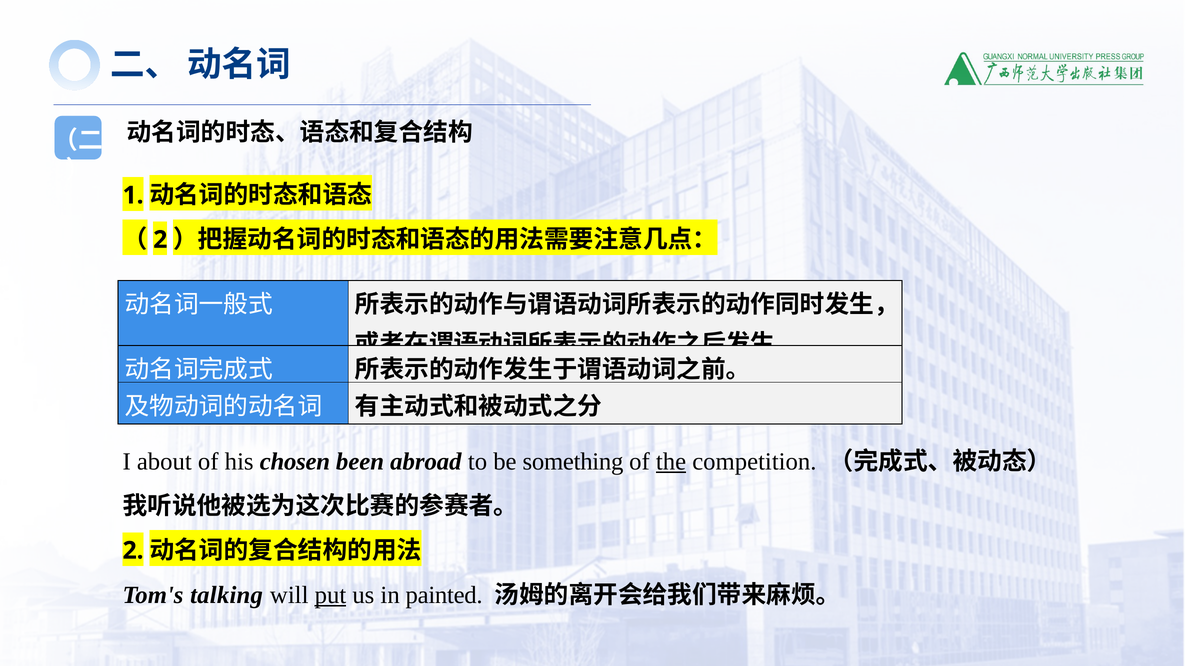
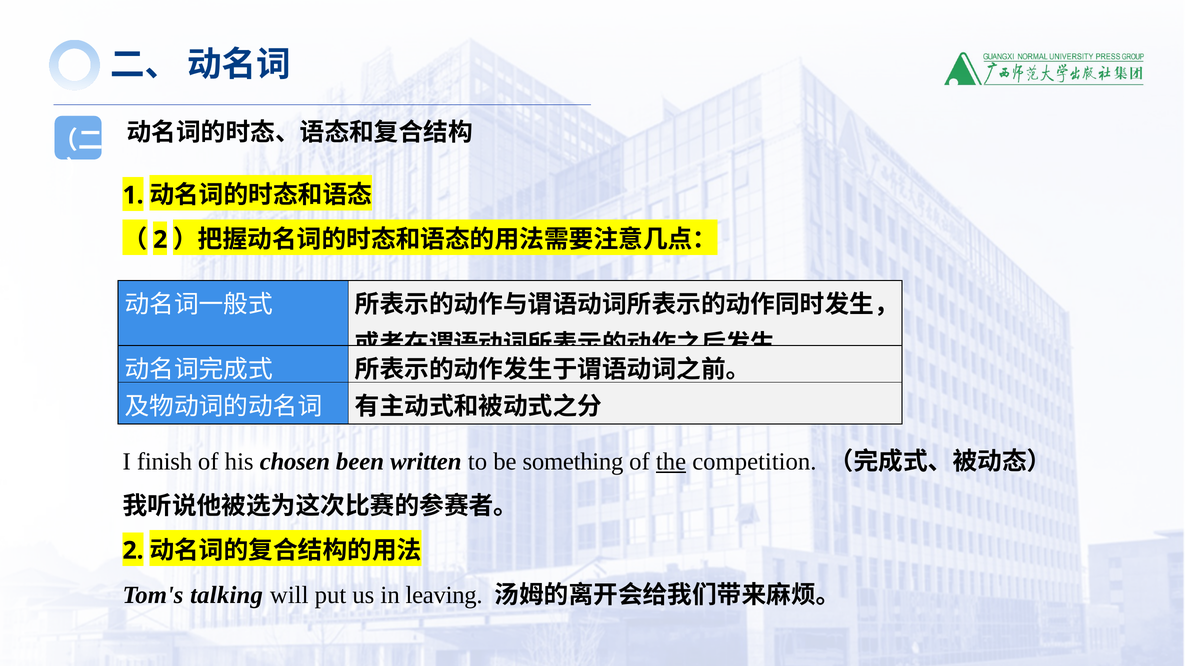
about: about -> finish
abroad: abroad -> written
put underline: present -> none
painted: painted -> leaving
